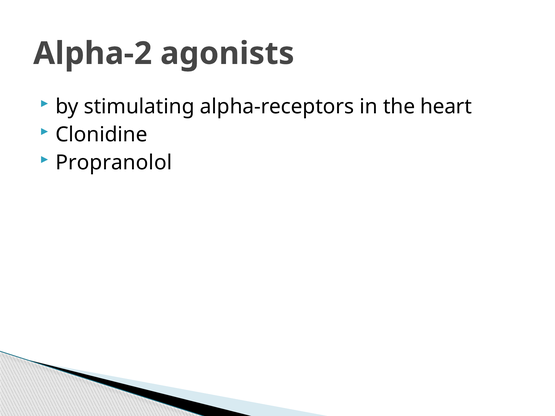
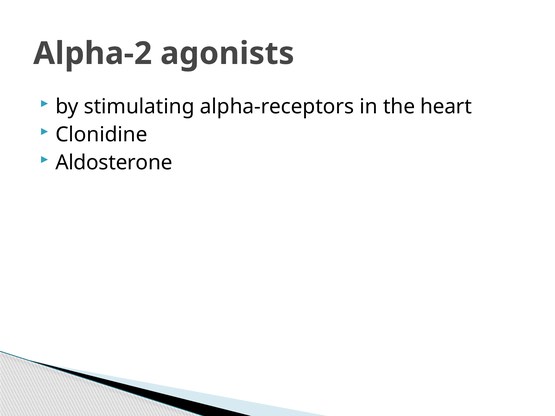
Propranolol: Propranolol -> Aldosterone
